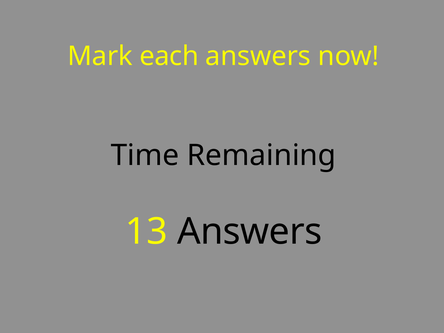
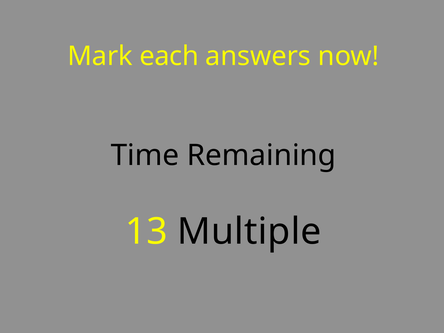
13 Answers: Answers -> Multiple
